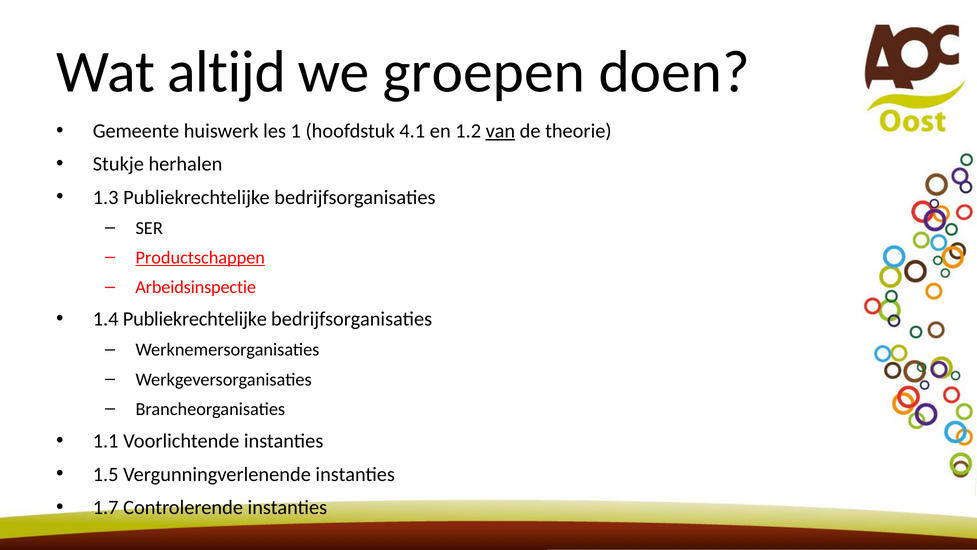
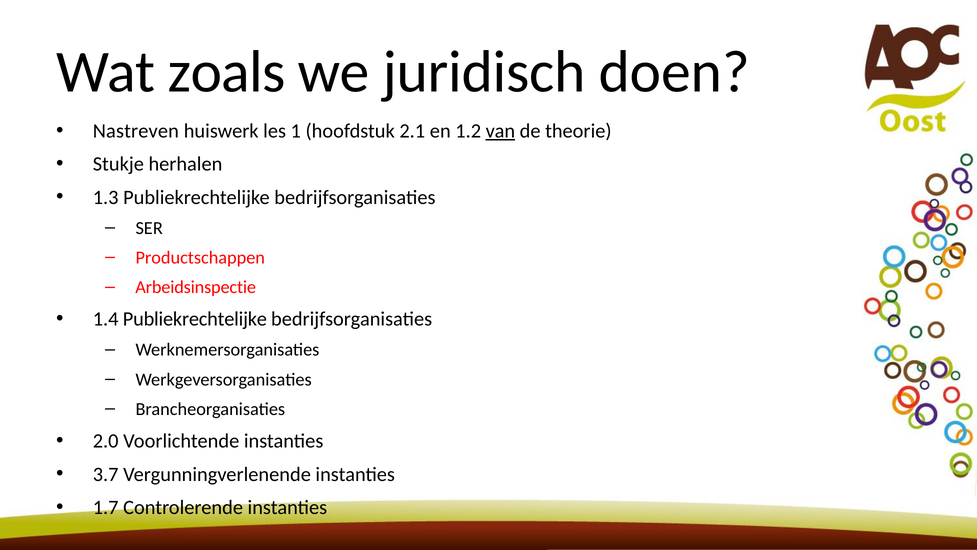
altijd: altijd -> zoals
groepen: groepen -> juridisch
Gemeente: Gemeente -> Nastreven
4.1: 4.1 -> 2.1
Productschappen underline: present -> none
1.1: 1.1 -> 2.0
1.5: 1.5 -> 3.7
